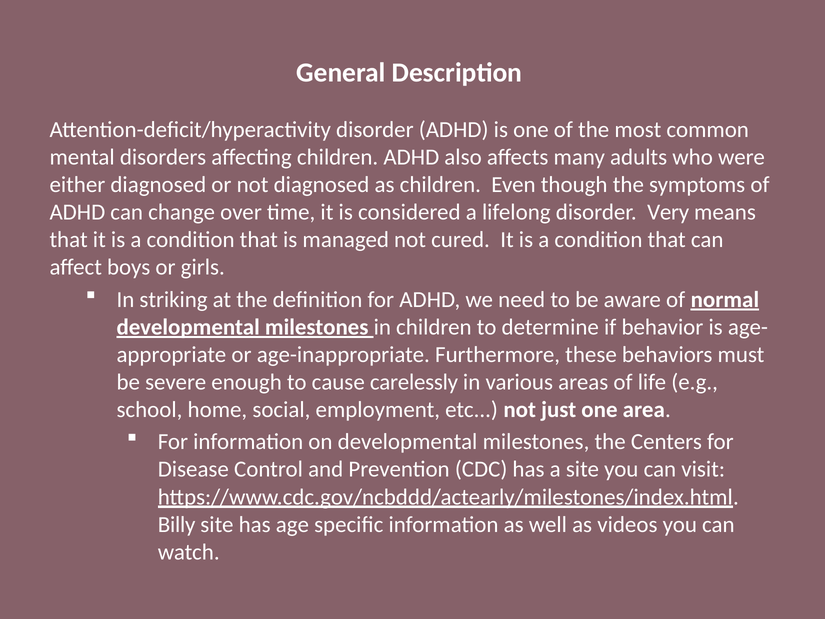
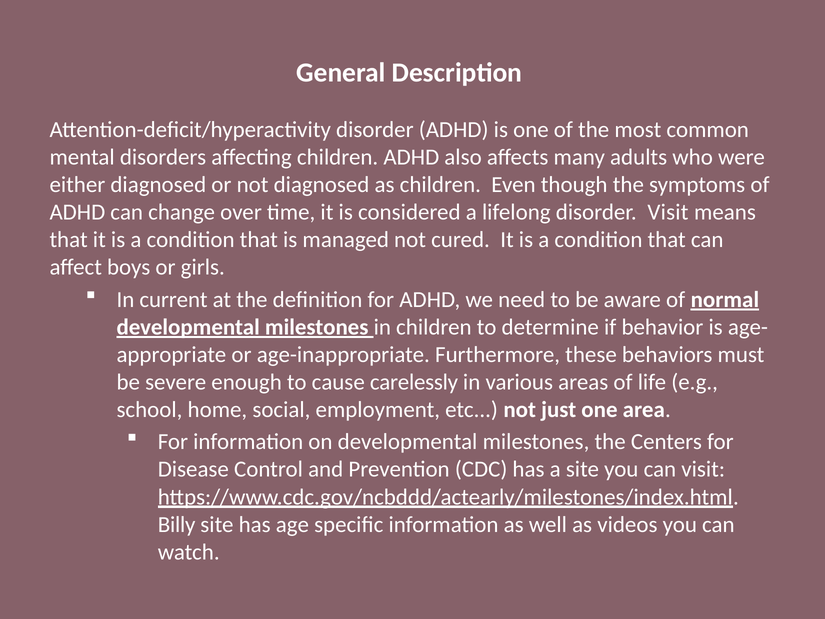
disorder Very: Very -> Visit
striking: striking -> current
